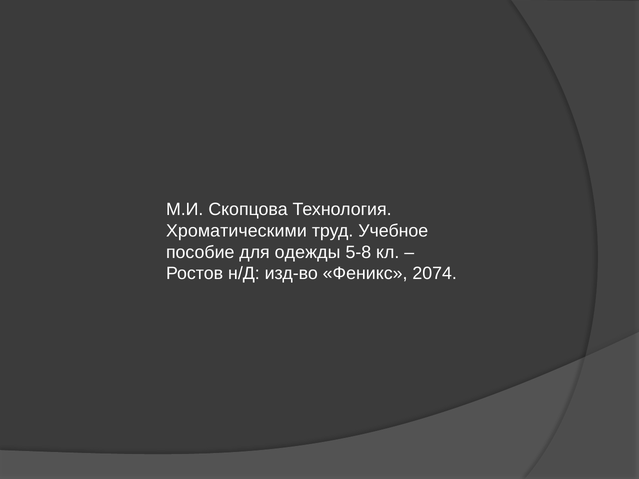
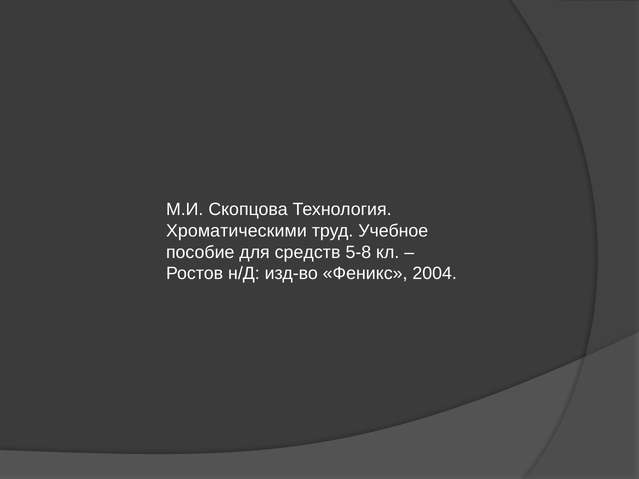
одежды: одежды -> средств
2074: 2074 -> 2004
